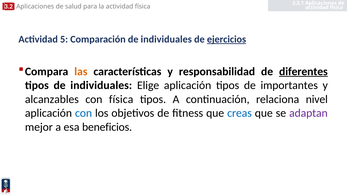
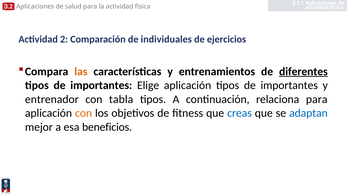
5: 5 -> 2
ejercicios underline: present -> none
responsabilidad: responsabilidad -> entrenamientos
individuales at (101, 85): individuales -> importantes
alcanzables: alcanzables -> entrenador
con física: física -> tabla
relaciona nivel: nivel -> para
con at (84, 113) colour: blue -> orange
adaptan colour: purple -> blue
